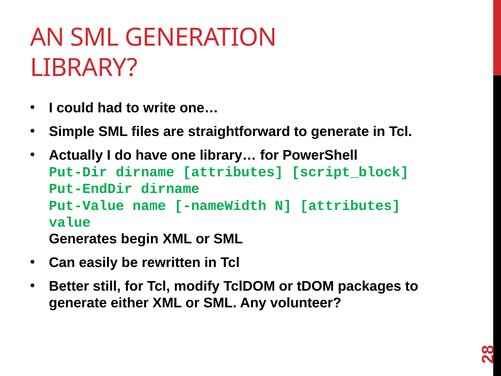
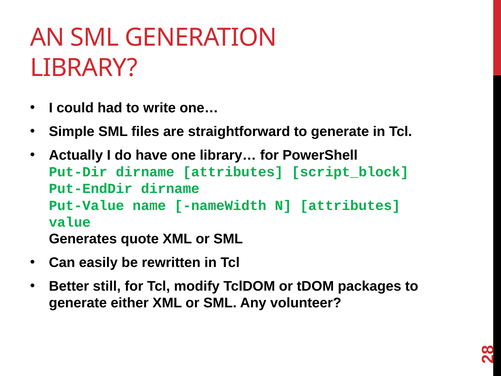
begin: begin -> quote
